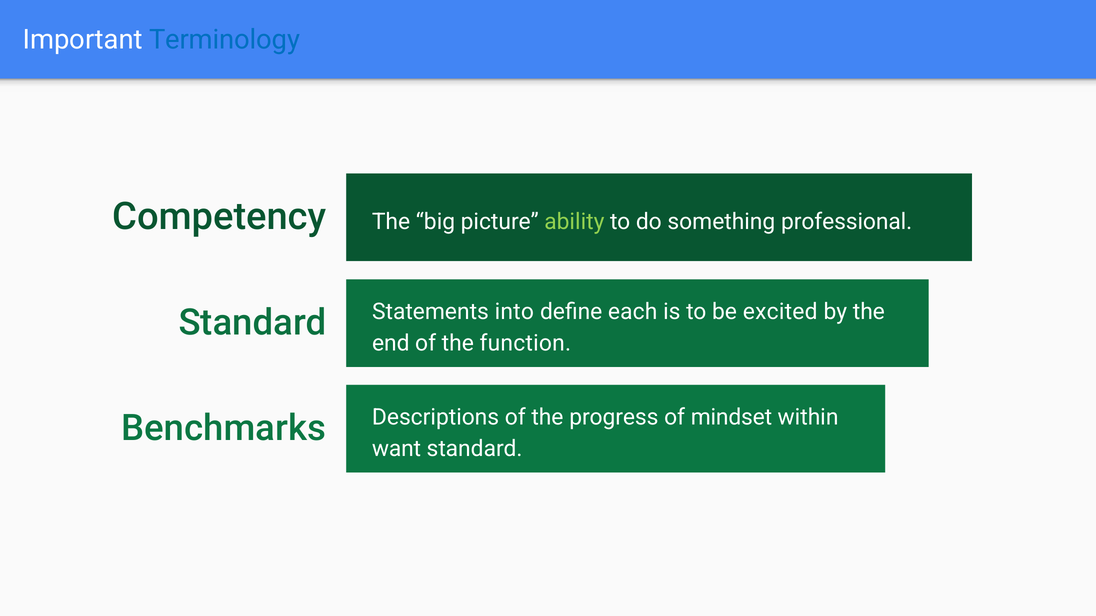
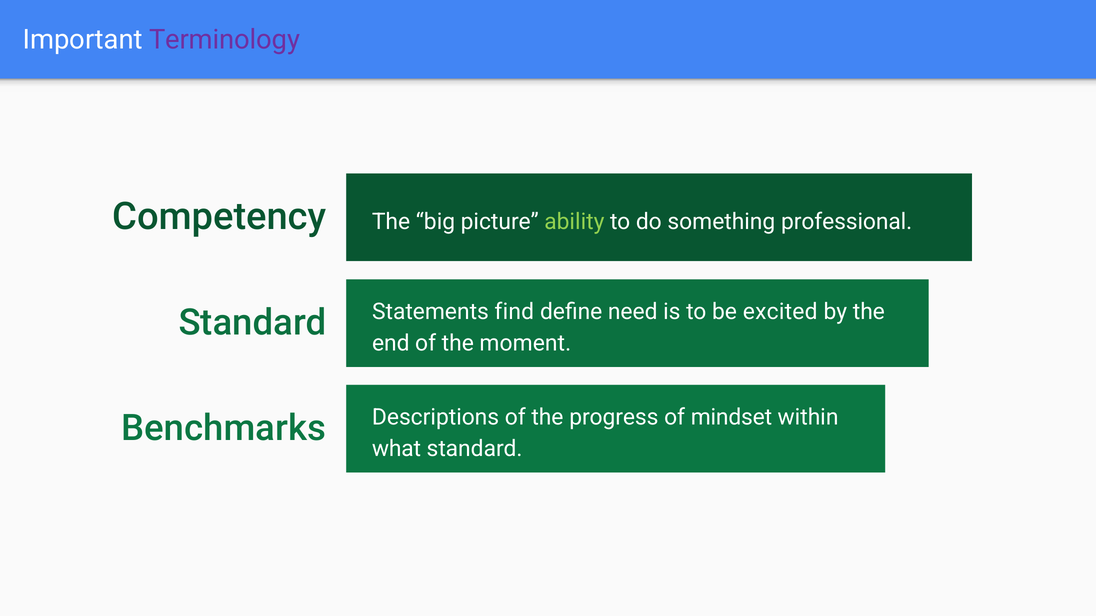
Terminology colour: blue -> purple
into: into -> find
each: each -> need
function: function -> moment
want: want -> what
